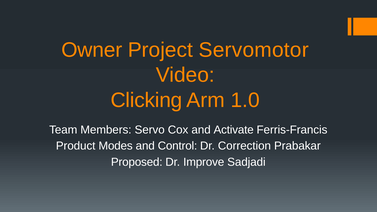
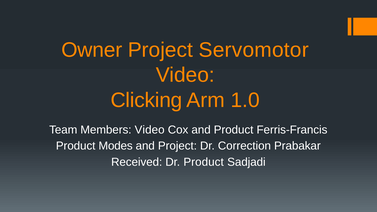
Members Servo: Servo -> Video
and Activate: Activate -> Product
and Control: Control -> Project
Proposed: Proposed -> Received
Dr Improve: Improve -> Product
